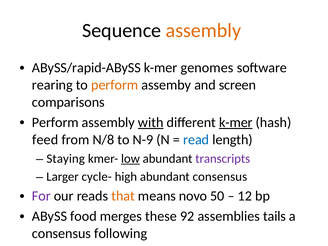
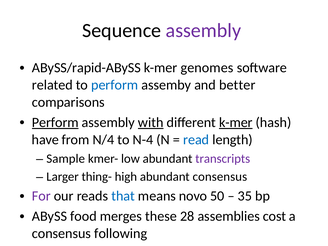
assembly at (203, 31) colour: orange -> purple
rearing: rearing -> related
perform at (115, 85) colour: orange -> blue
screen: screen -> better
Perform at (55, 122) underline: none -> present
feed: feed -> have
N/8: N/8 -> N/4
N-9: N-9 -> N-4
Staying: Staying -> Sample
low underline: present -> none
cycle-: cycle- -> thing-
that colour: orange -> blue
12: 12 -> 35
92: 92 -> 28
tails: tails -> cost
